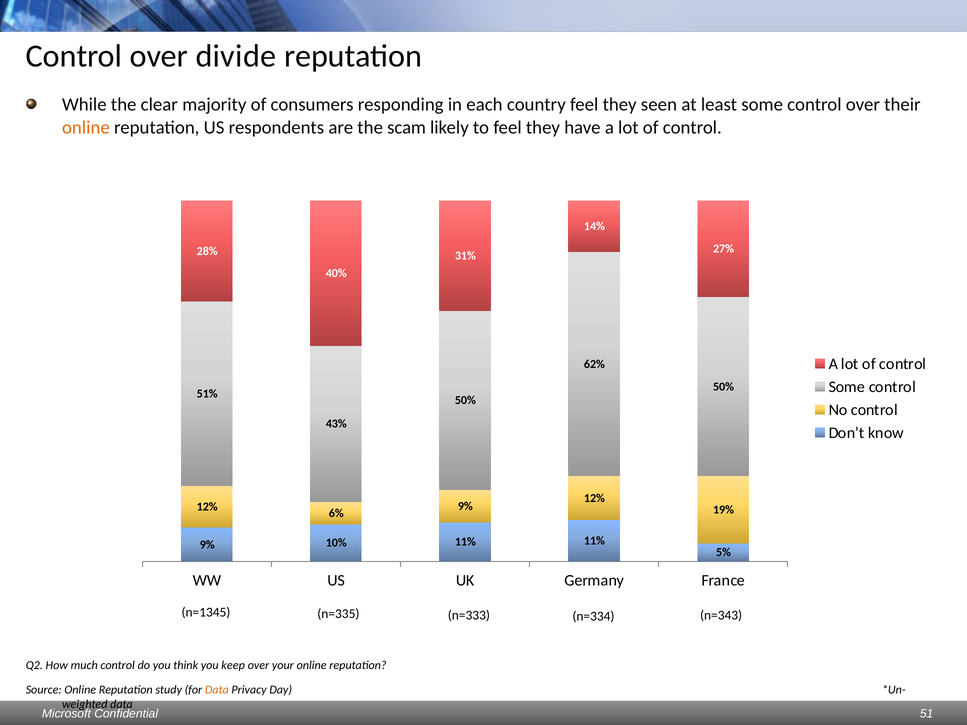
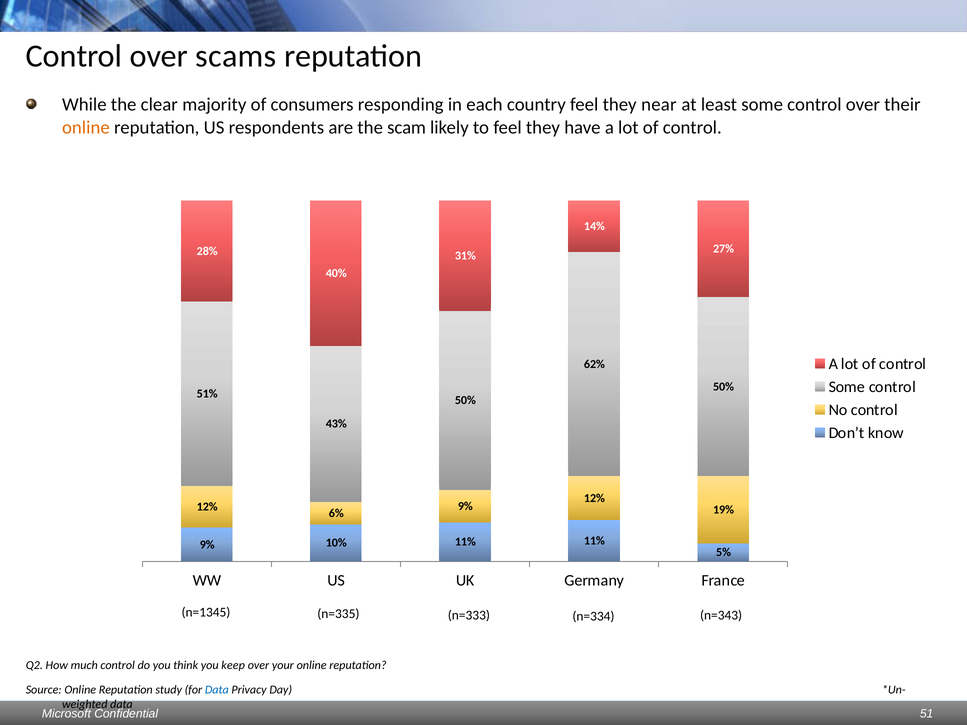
divide: divide -> scams
seen: seen -> near
Data at (217, 690) colour: orange -> blue
